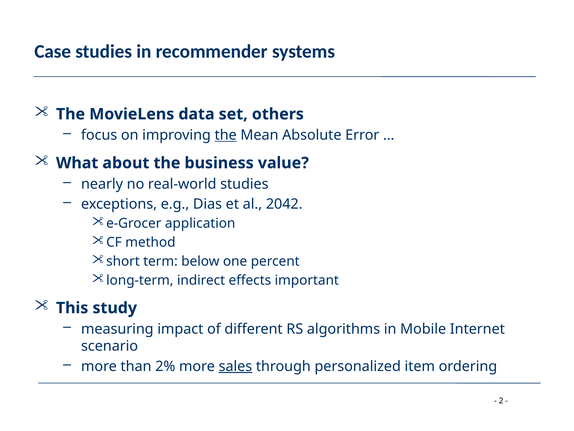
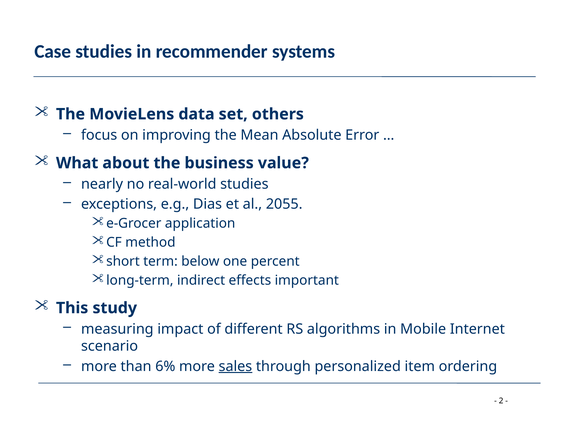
the at (226, 135) underline: present -> none
2042: 2042 -> 2055
2%: 2% -> 6%
